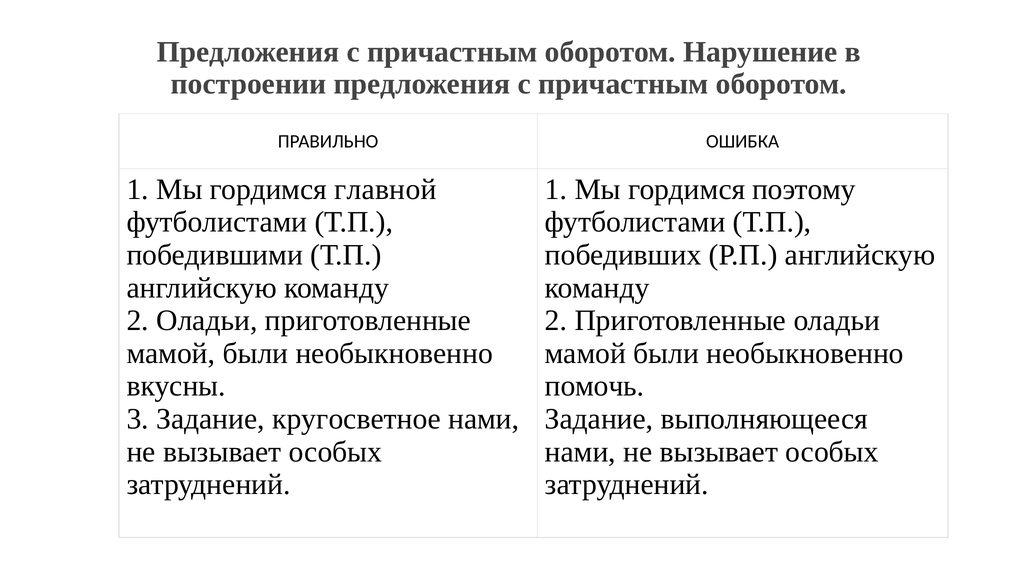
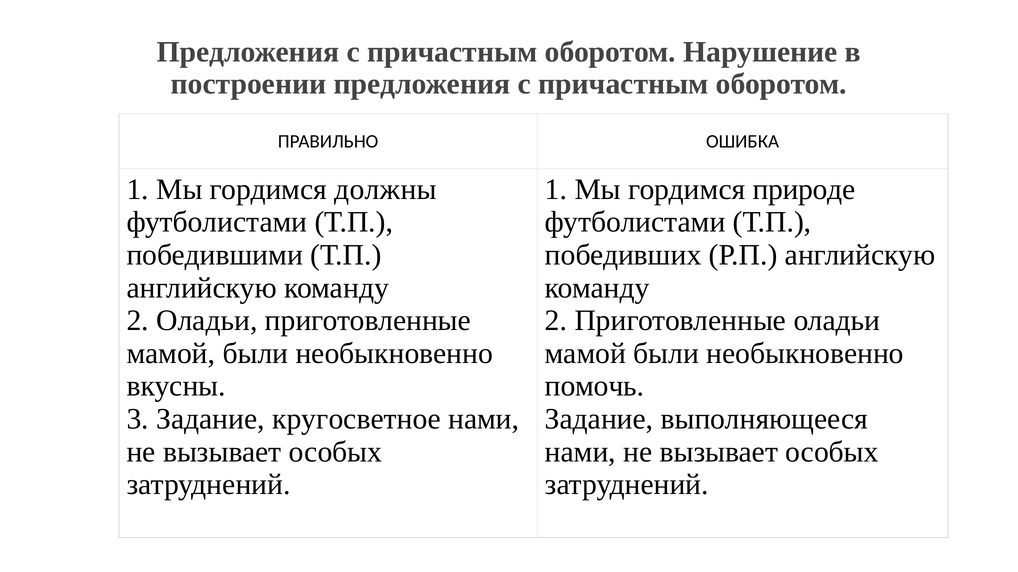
главной: главной -> должны
поэтому: поэтому -> природе
